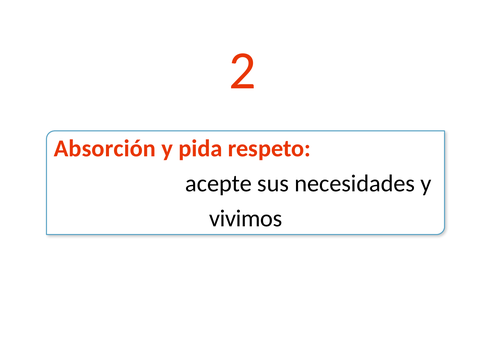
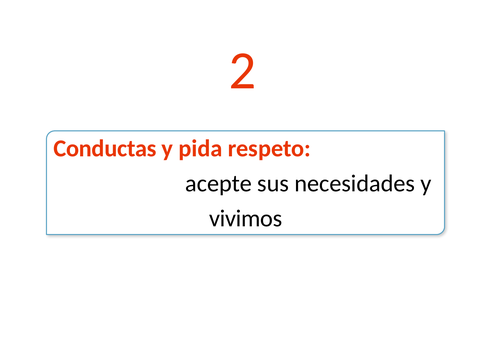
Absorción: Absorción -> Conductas
